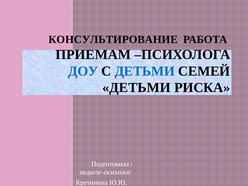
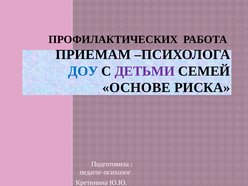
КОНСУЛЬТИРОВАНИЕ: КОНСУЛЬТИРОВАНИЕ -> ПРОФИЛАКТИЧЕСКИХ
ДЕТЬМИ at (145, 71) colour: blue -> purple
ДЕТЬМИ at (136, 88): ДЕТЬМИ -> ОСНОВЕ
